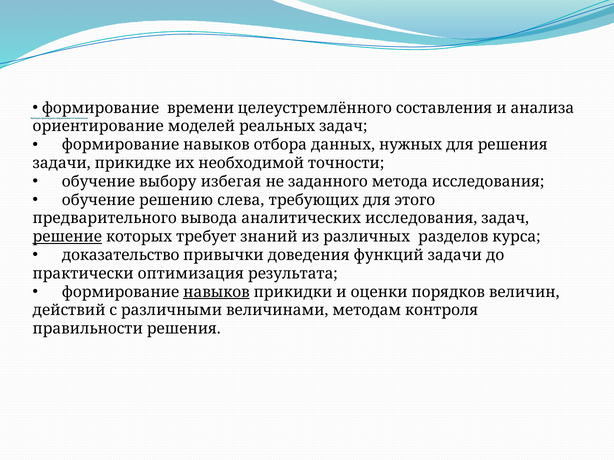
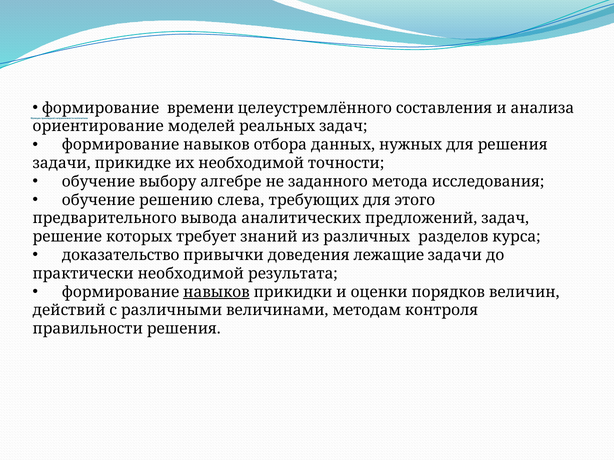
избегая: избегая -> алгебре
аналитических исследования: исследования -> предложений
решение underline: present -> none
функций: функций -> лежащие
практически оптимизация: оптимизация -> необходимой
